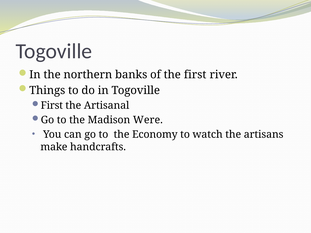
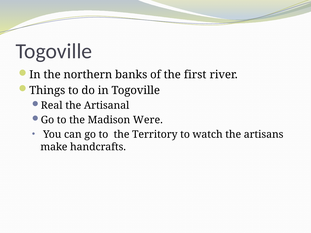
First at (52, 106): First -> Real
Economy: Economy -> Territory
